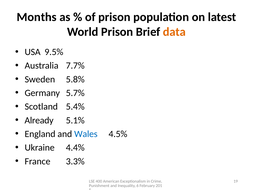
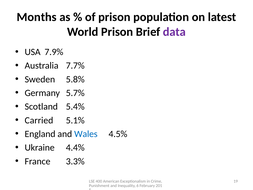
data colour: orange -> purple
9.5%: 9.5% -> 7.9%
Already: Already -> Carried
